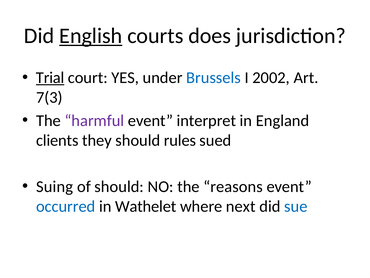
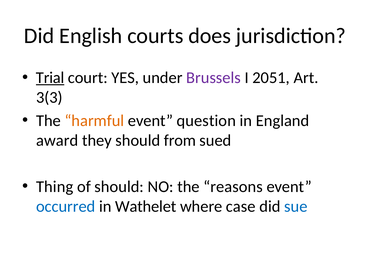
English underline: present -> none
Brussels colour: blue -> purple
2002: 2002 -> 2051
7(3: 7(3 -> 3(3
harmful colour: purple -> orange
interpret: interpret -> question
clients: clients -> award
rules: rules -> from
Suing: Suing -> Thing
next: next -> case
